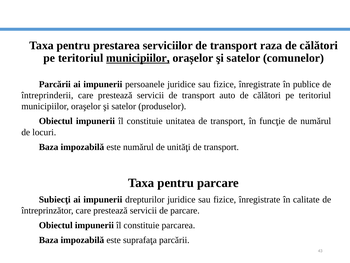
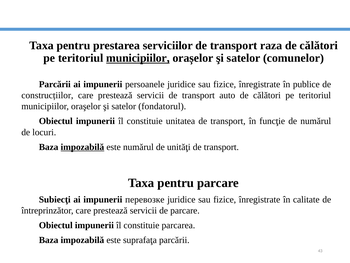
întreprinderii: întreprinderii -> construcțiilor
produselor: produselor -> fondatorul
impozabilă at (82, 147) underline: none -> present
drepturilor: drepturilor -> перевозке
